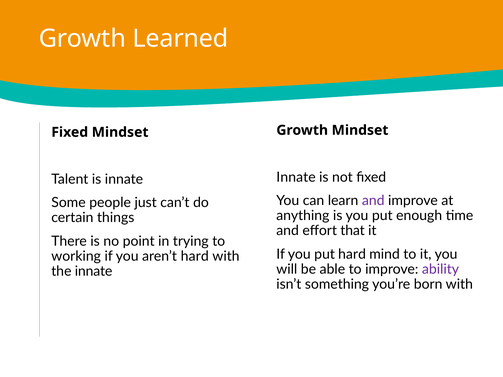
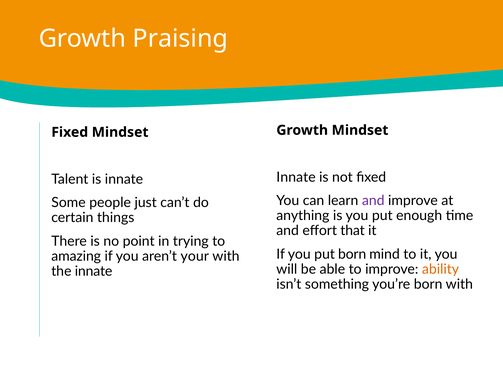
Learned: Learned -> Praising
put hard: hard -> born
working: working -> amazing
aren’t hard: hard -> your
ability colour: purple -> orange
